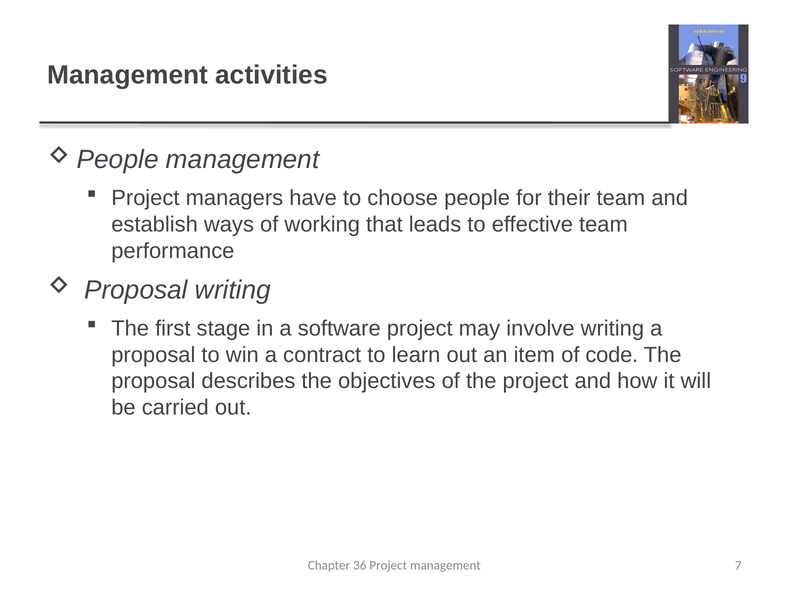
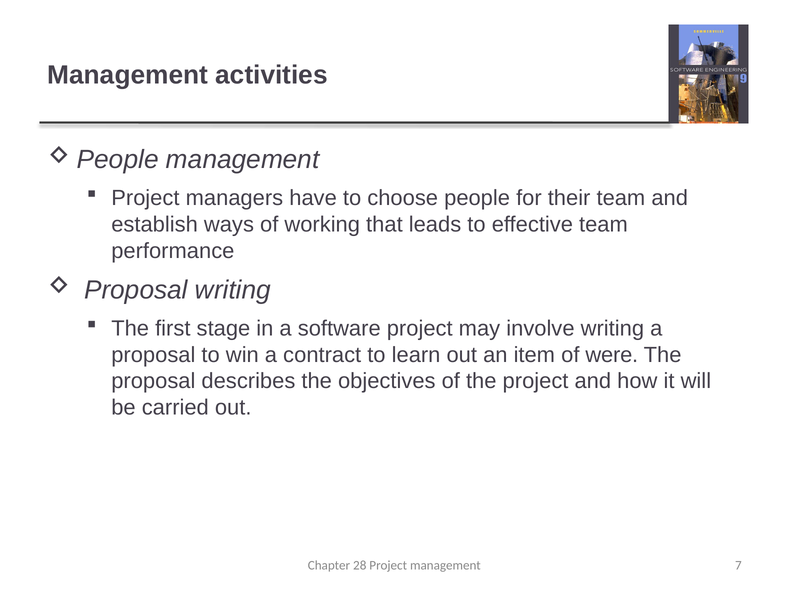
code: code -> were
36: 36 -> 28
